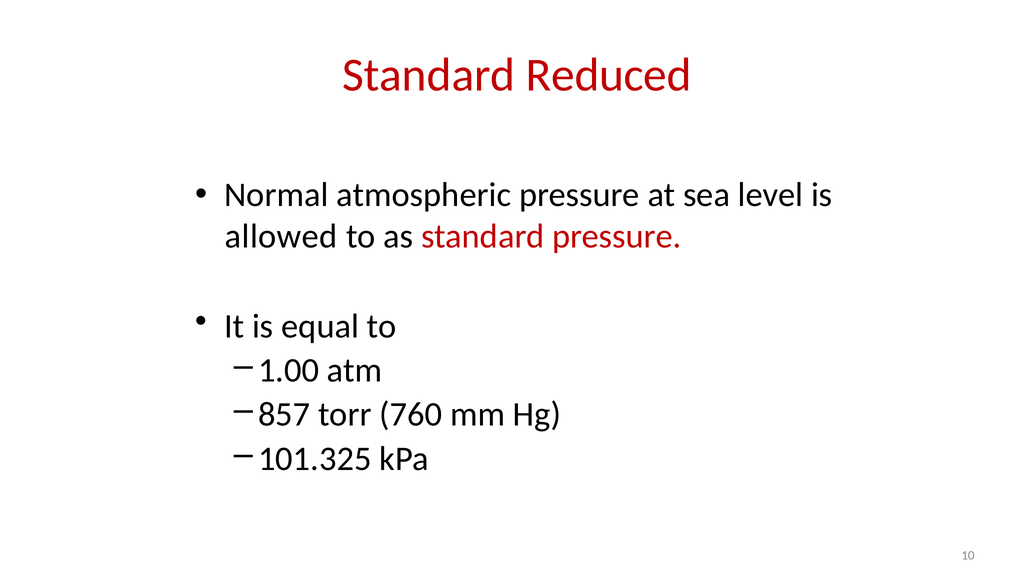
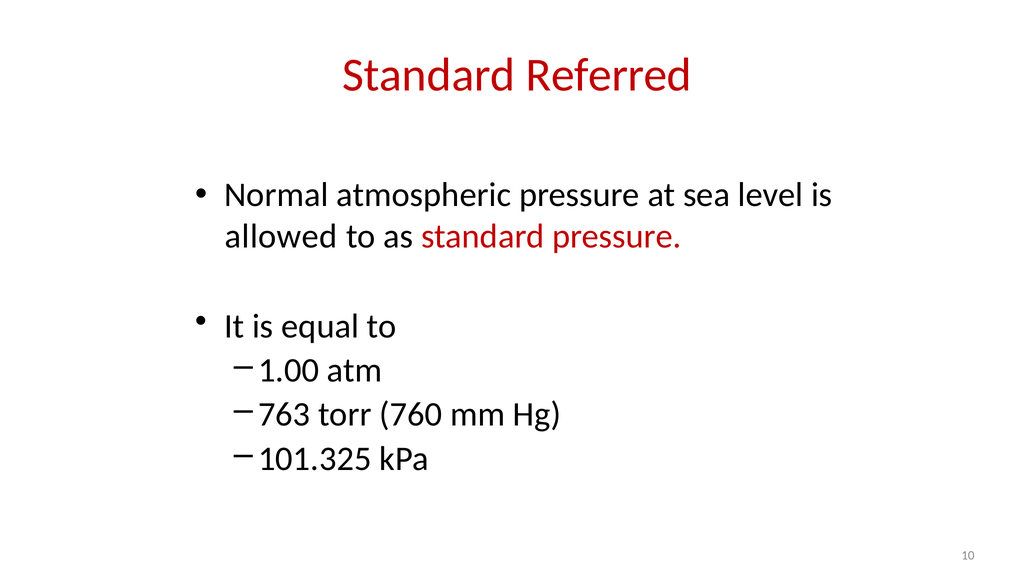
Reduced: Reduced -> Referred
857: 857 -> 763
